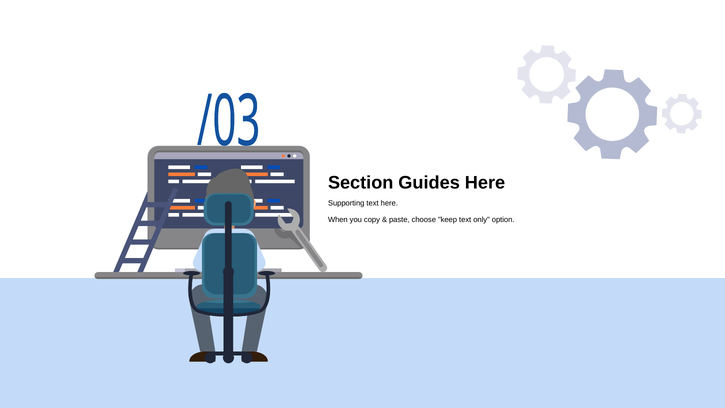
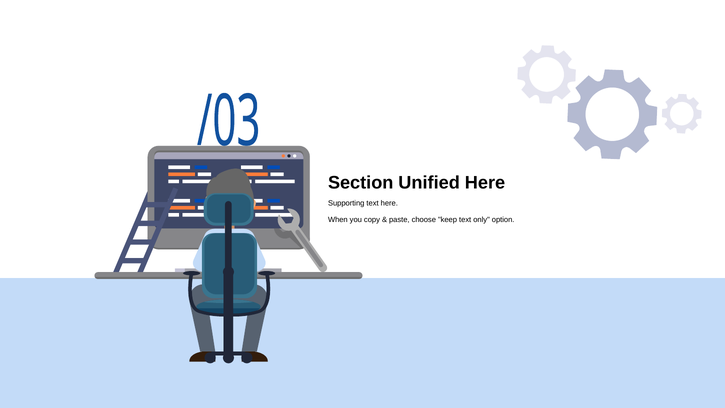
Guides: Guides -> Unified
